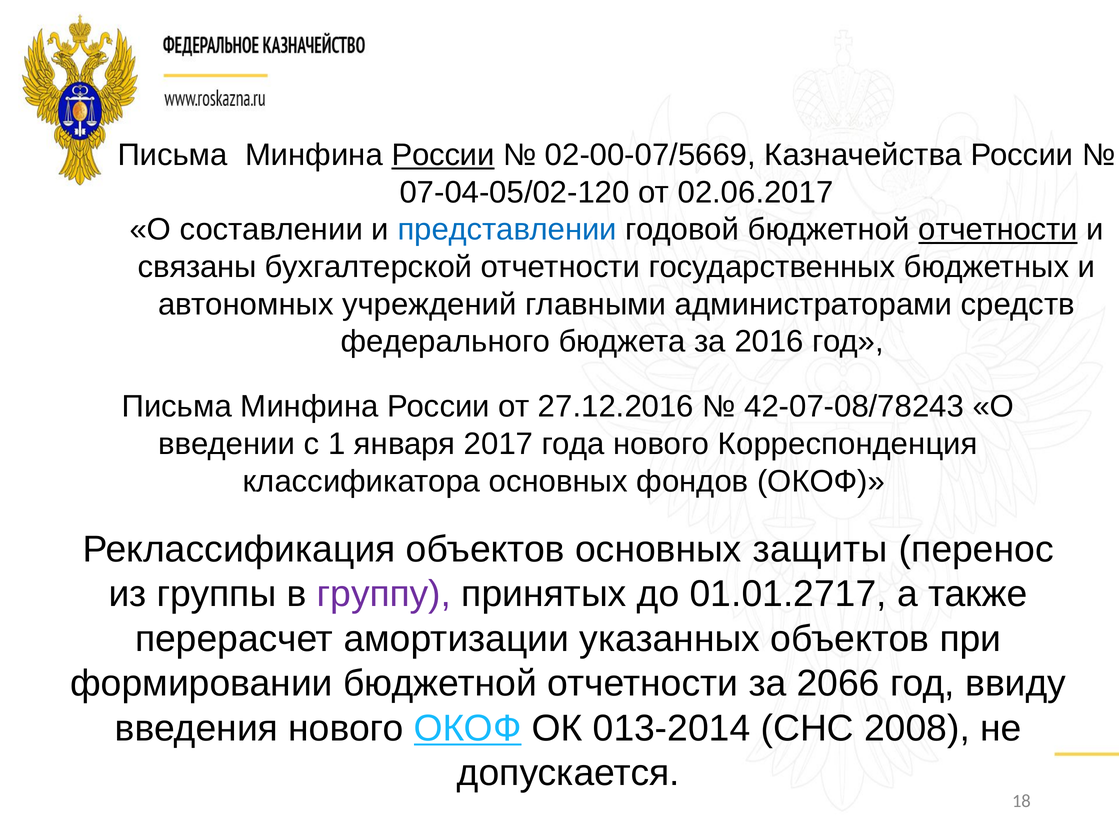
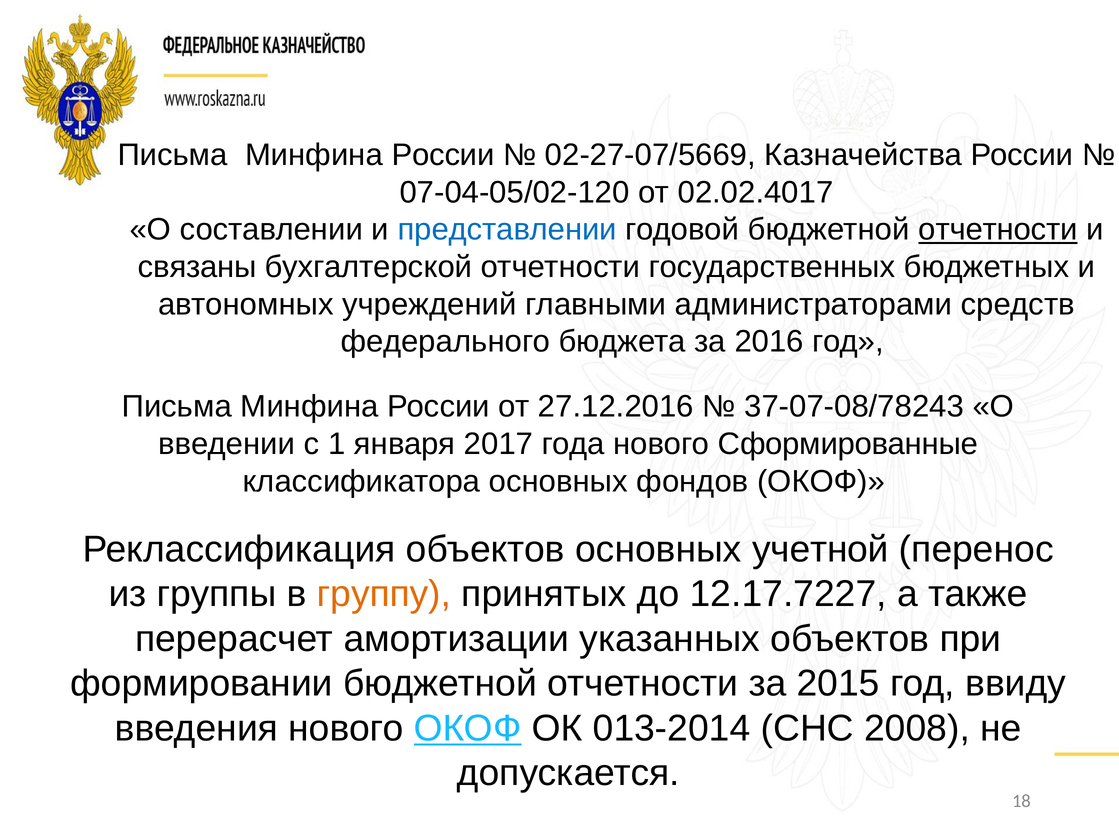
России at (443, 155) underline: present -> none
02-00-07/5669: 02-00-07/5669 -> 02-27-07/5669
02.06.2017: 02.06.2017 -> 02.02.4017
42-07-08/78243: 42-07-08/78243 -> 37-07-08/78243
Корреспонденция: Корреспонденция -> Сформированные
защиты: защиты -> учетной
группу colour: purple -> orange
01.01.2717: 01.01.2717 -> 12.17.7227
2066: 2066 -> 2015
